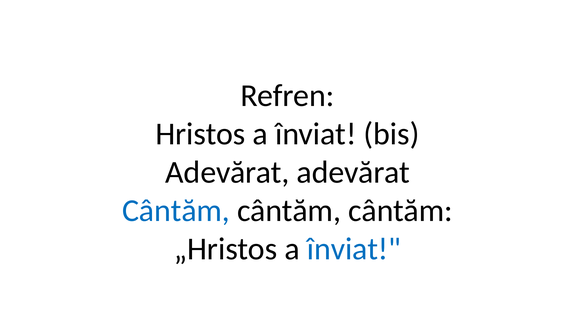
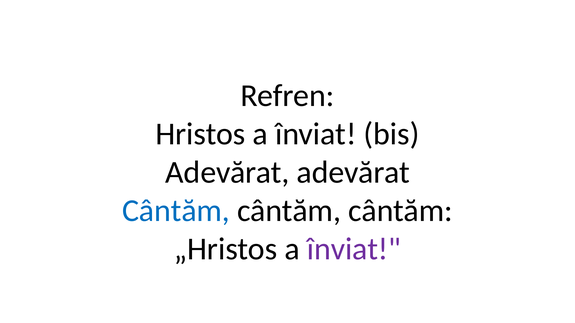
înviat at (354, 249) colour: blue -> purple
